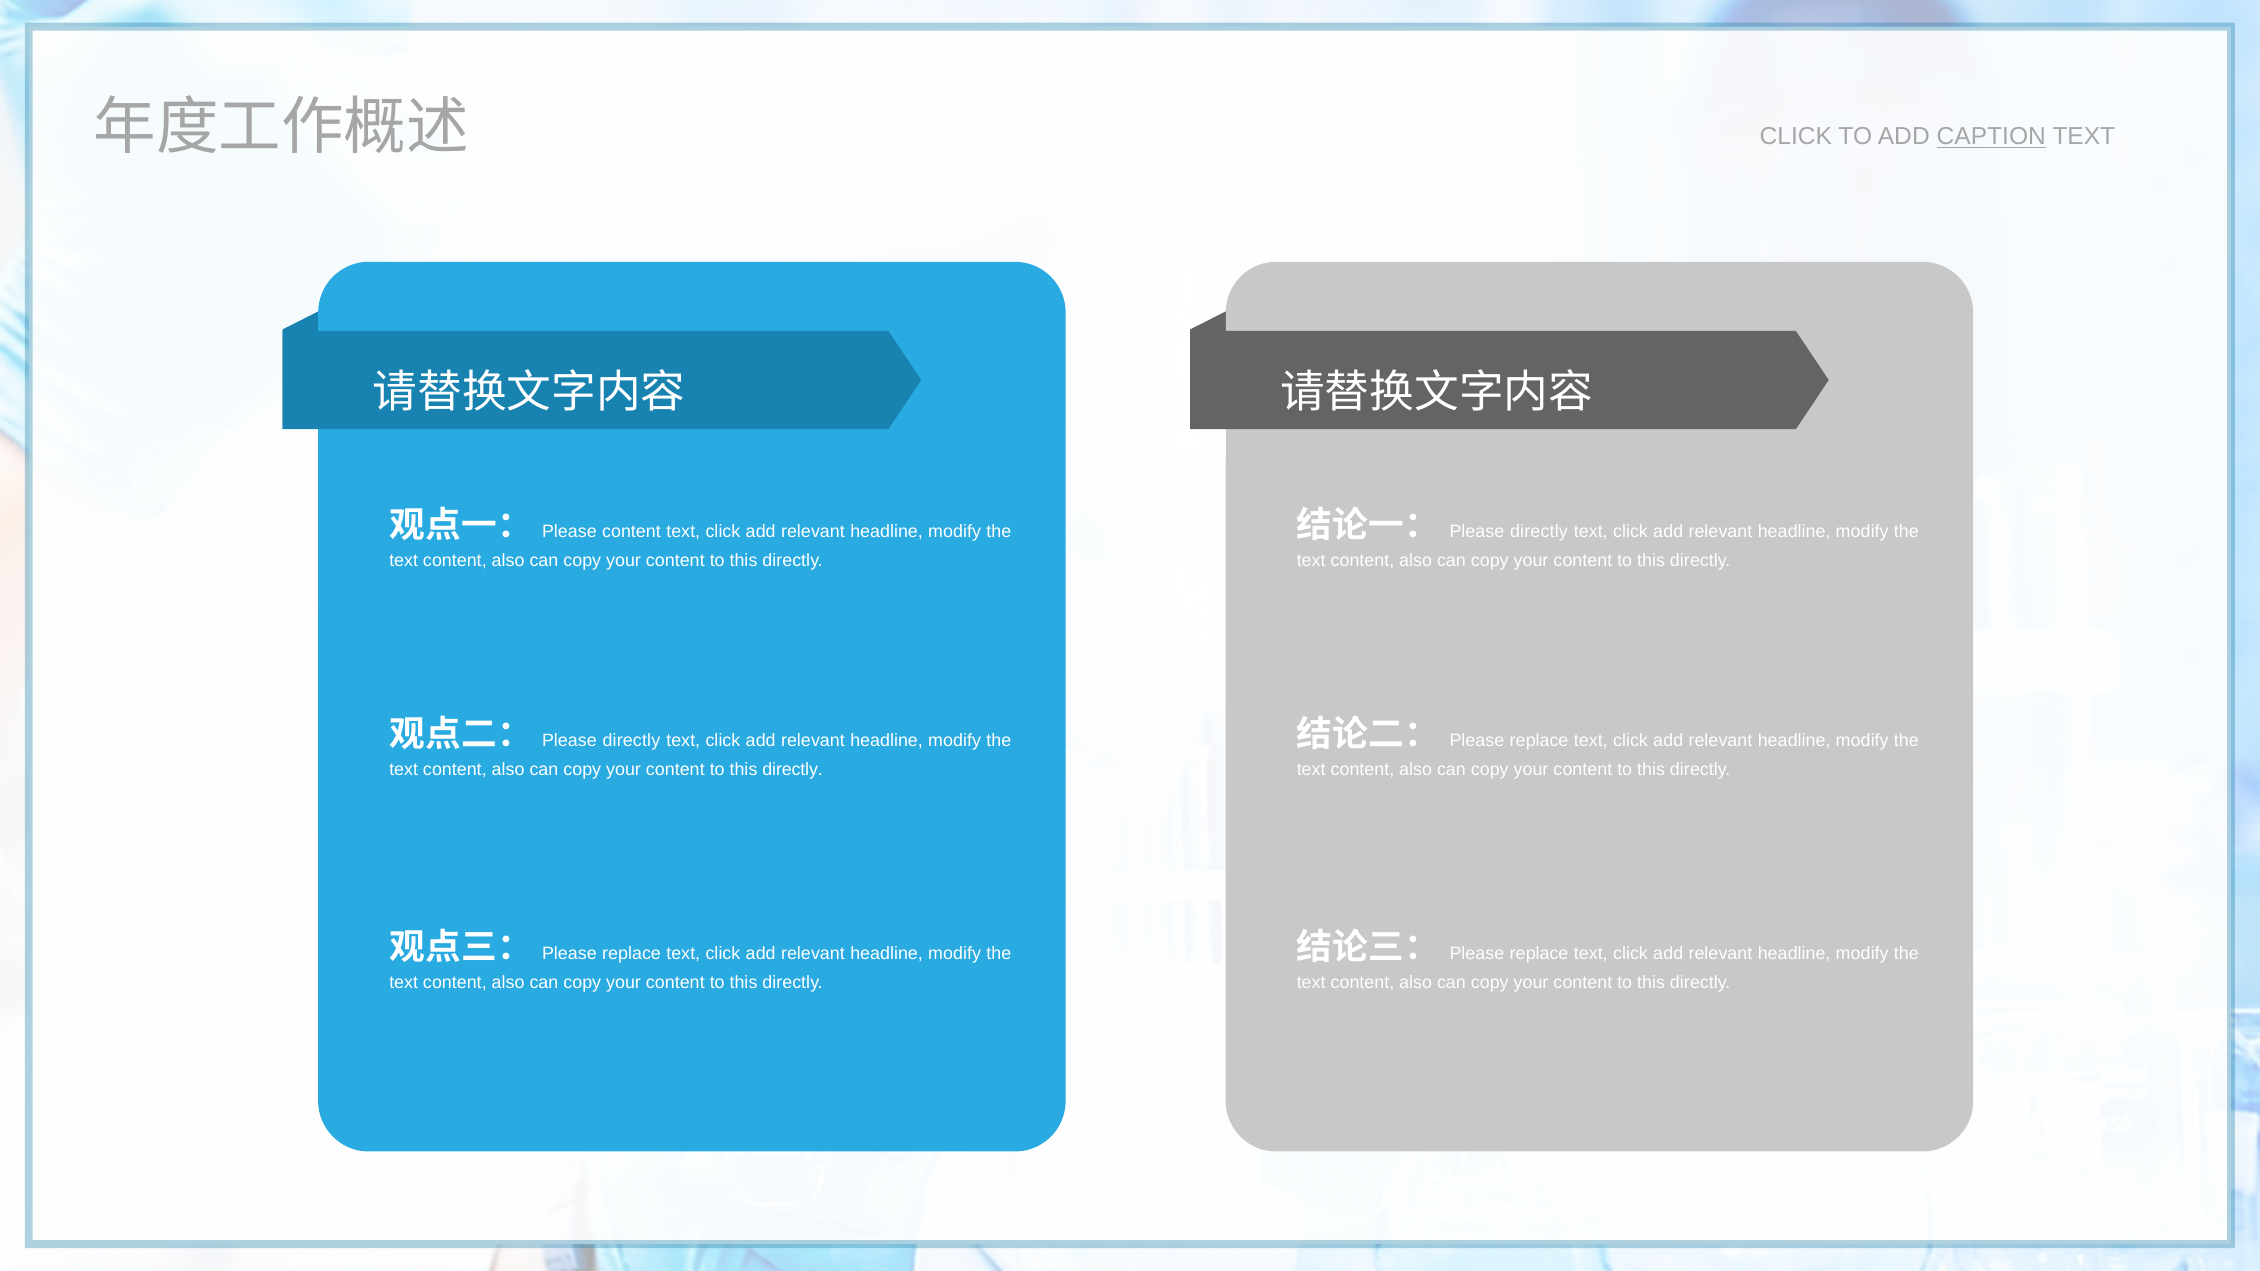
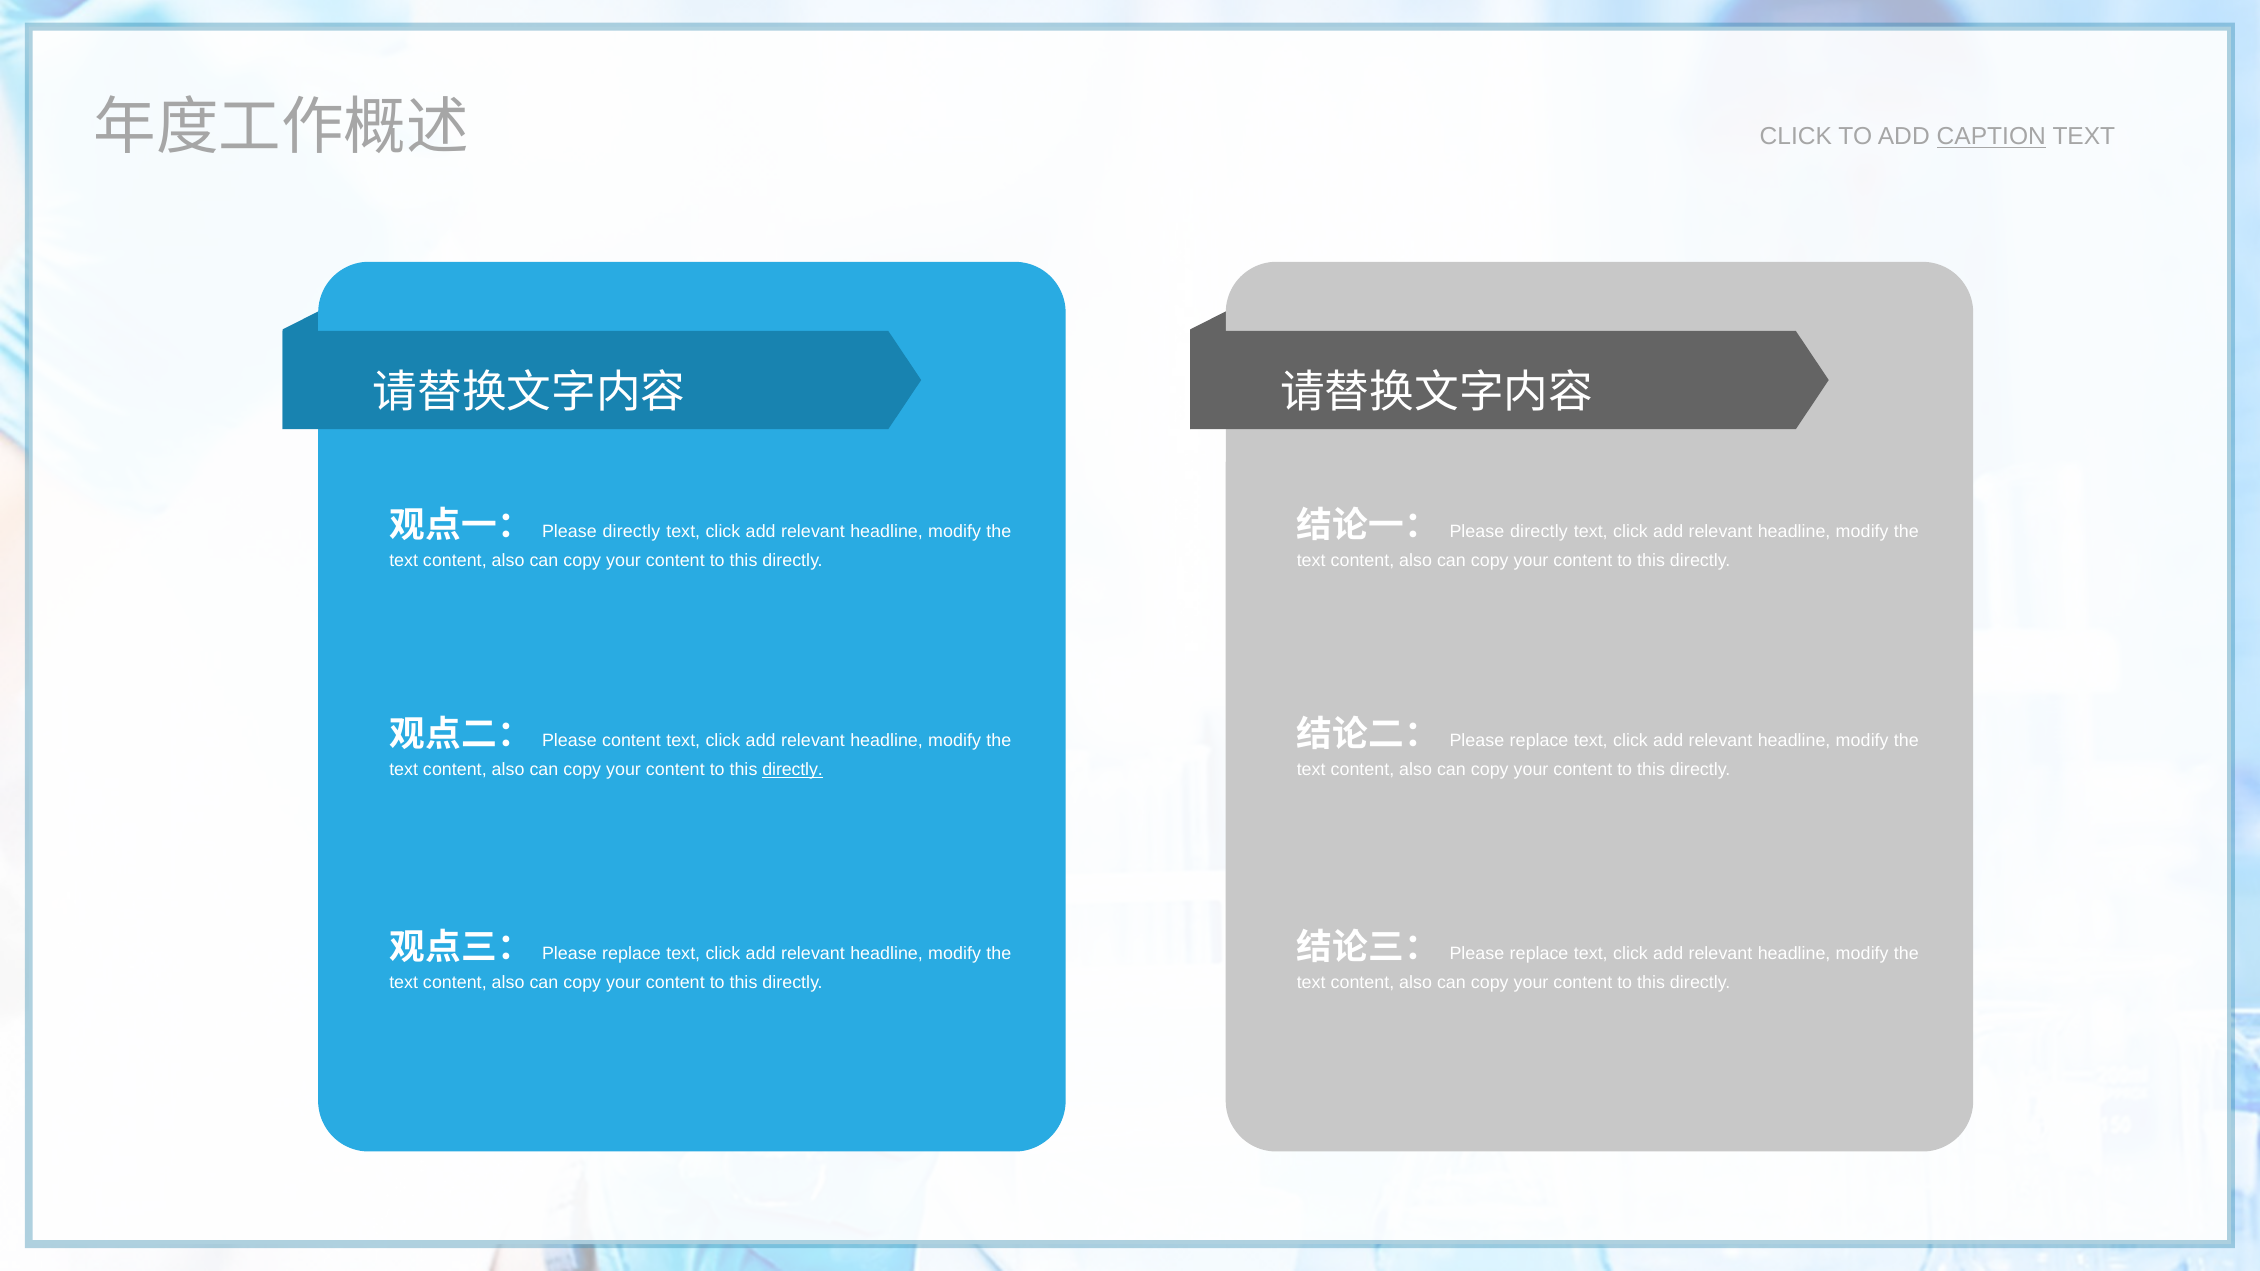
content at (631, 532): content -> directly
directly at (631, 740): directly -> content
directly at (793, 770) underline: none -> present
